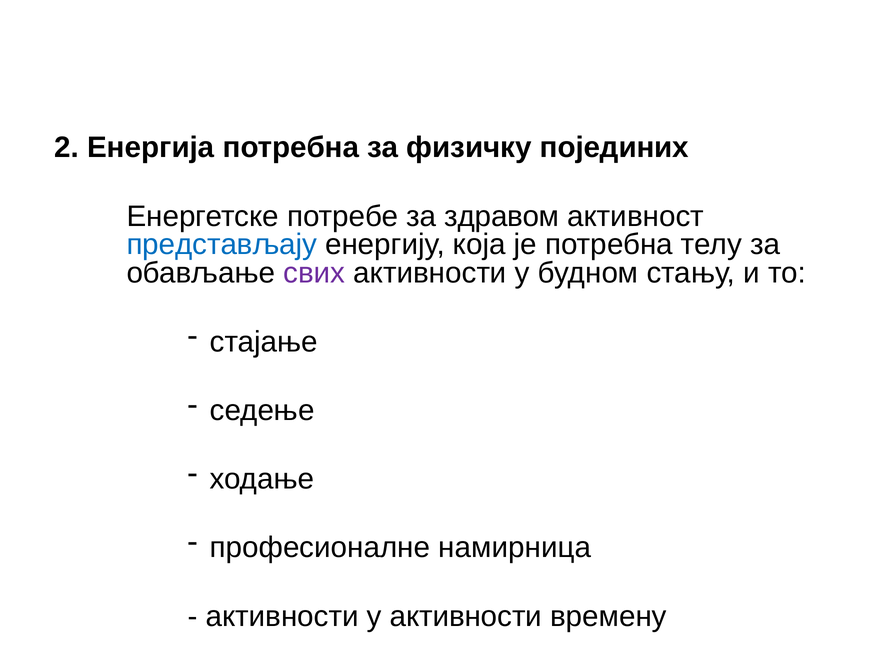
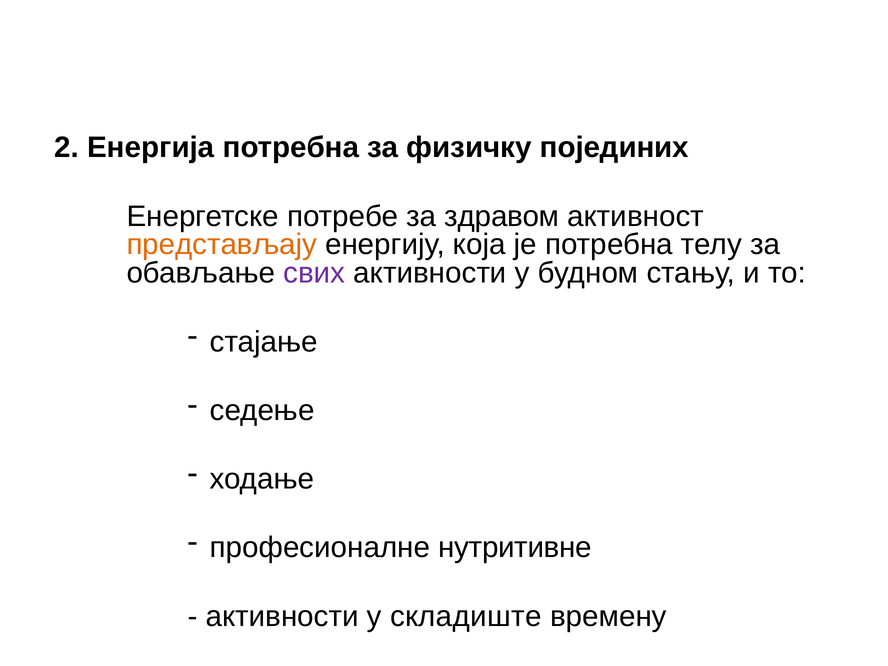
представљају colour: blue -> orange
намирница: намирница -> нутритивне
у активности: активности -> складиште
